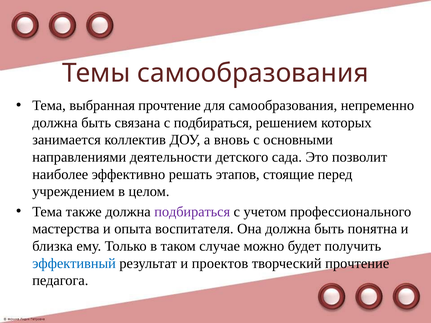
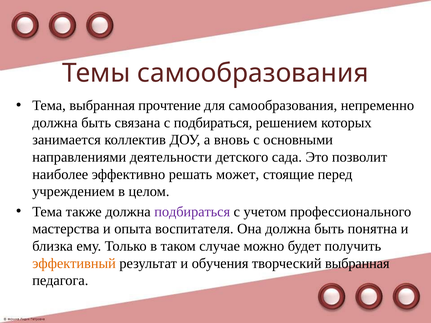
этапов: этапов -> может
эффективный colour: blue -> orange
проектов: проектов -> обучения
творческий прочтение: прочтение -> выбранная
